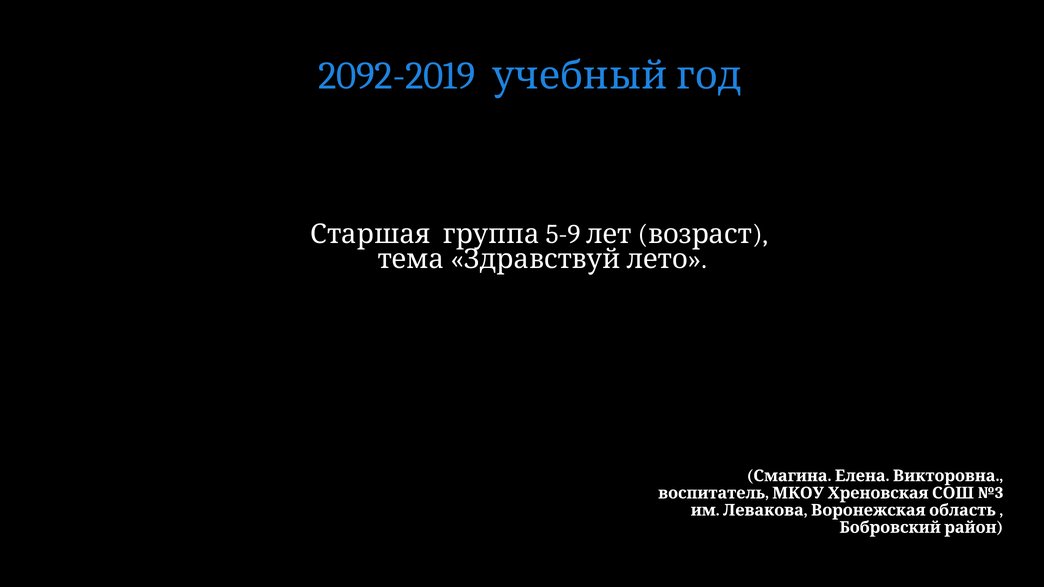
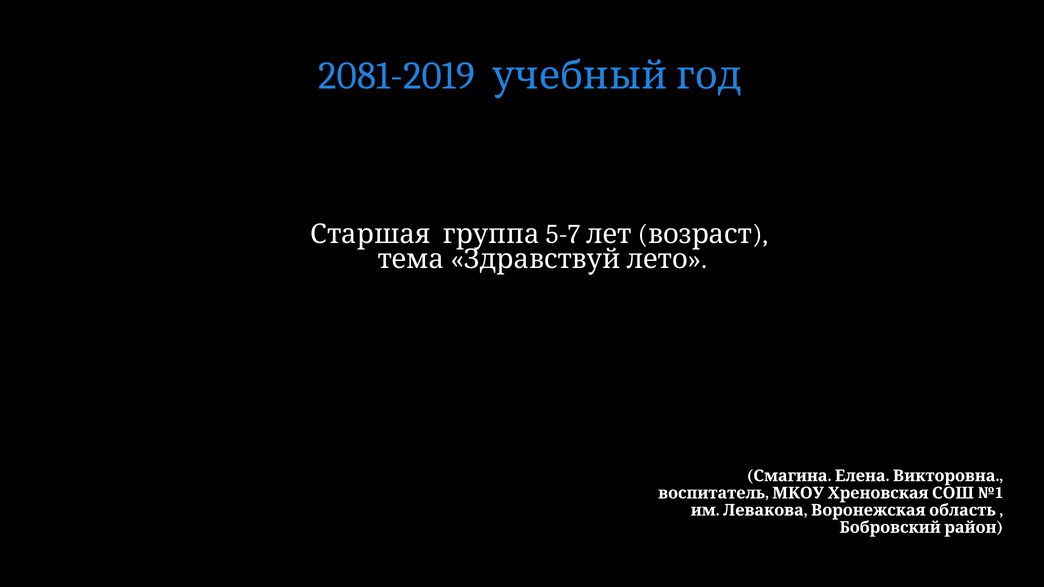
2092-2019: 2092-2019 -> 2081-2019
5-9: 5-9 -> 5-7
№3: №3 -> №1
